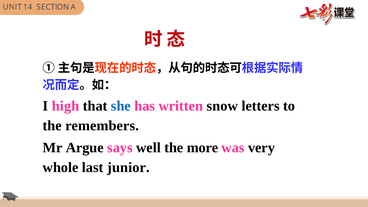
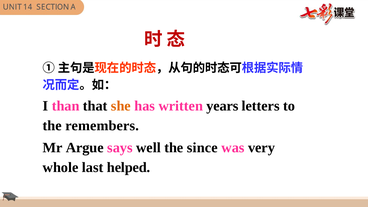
high: high -> than
she colour: blue -> orange
snow: snow -> years
more: more -> since
junior: junior -> helped
